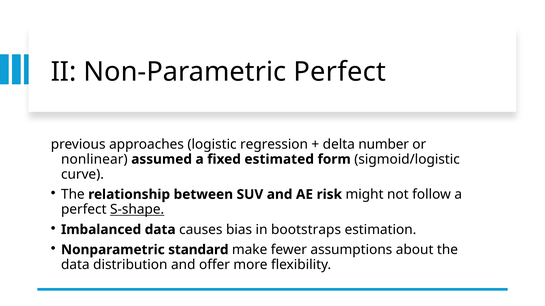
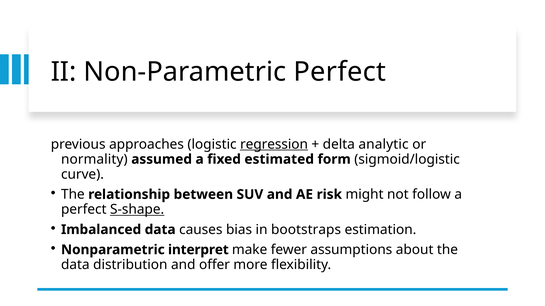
regression underline: none -> present
number: number -> analytic
nonlinear: nonlinear -> normality
standard: standard -> interpret
